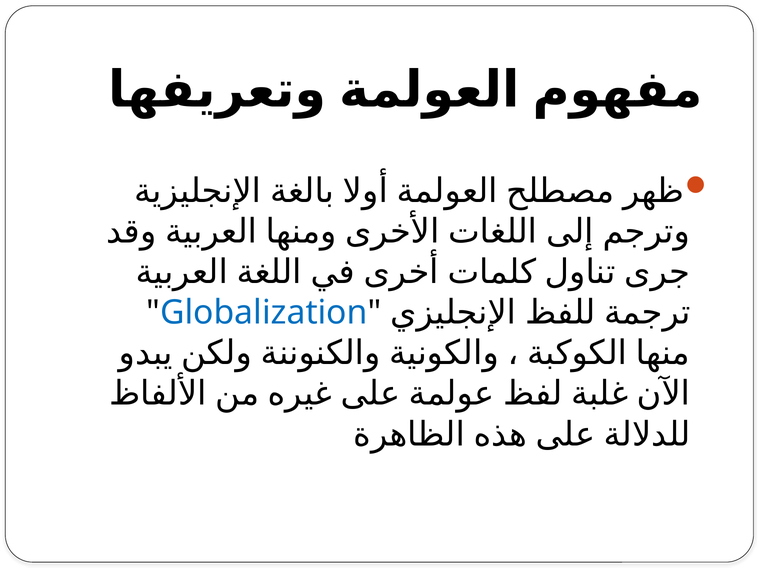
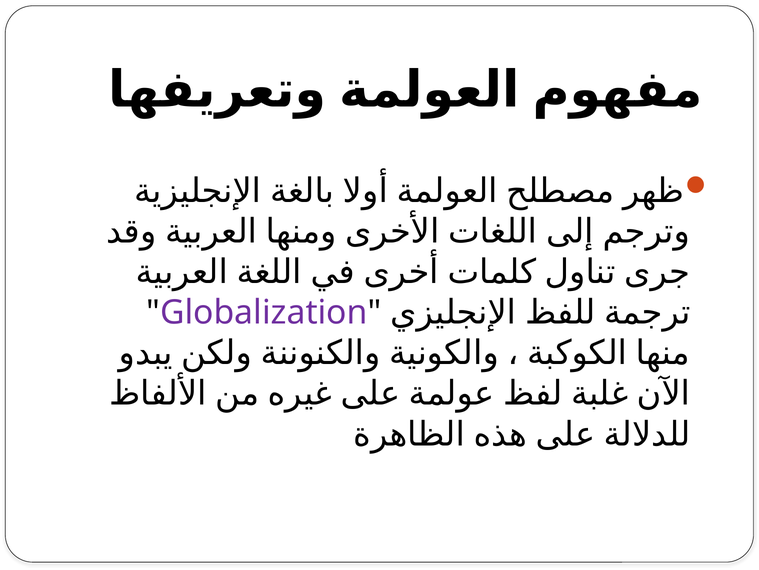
Globalization colour: blue -> purple
